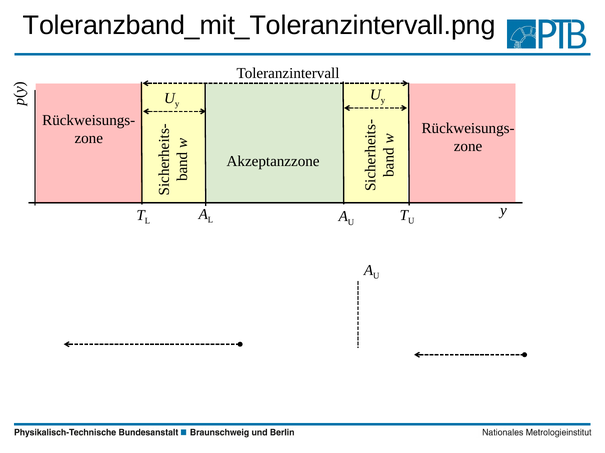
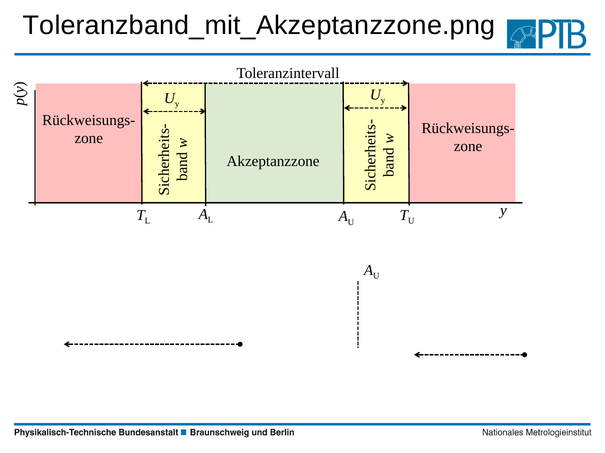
Toleranzband_mit_Toleranzintervall.png: Toleranzband_mit_Toleranzintervall.png -> Toleranzband_mit_Akzeptanzzone.png
